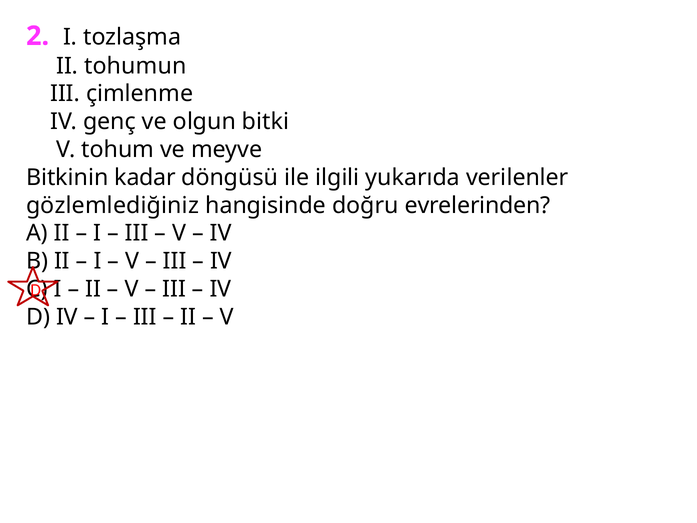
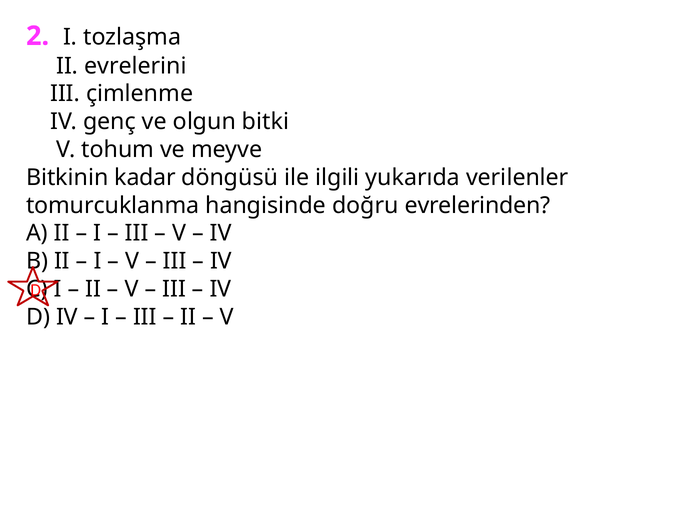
tohumun: tohumun -> evrelerini
gözlemlediğiniz: gözlemlediğiniz -> tomurcuklanma
